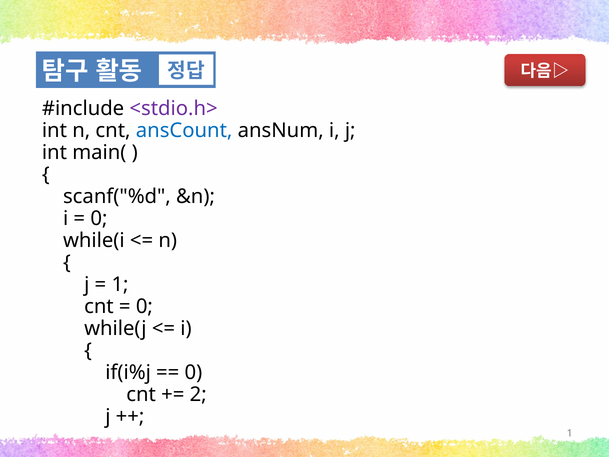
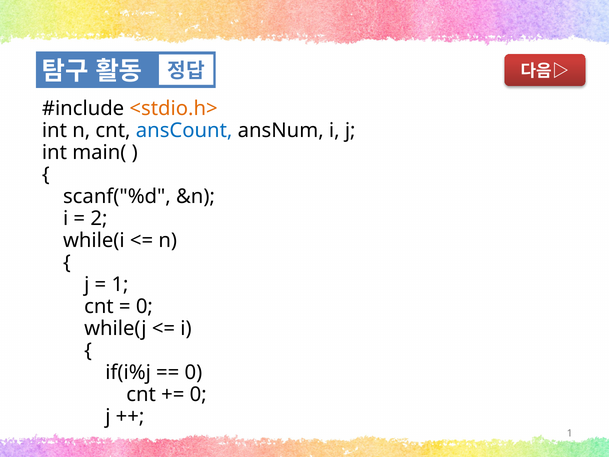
<stdio.h> colour: purple -> orange
0 at (99, 218): 0 -> 2
2 at (198, 394): 2 -> 0
